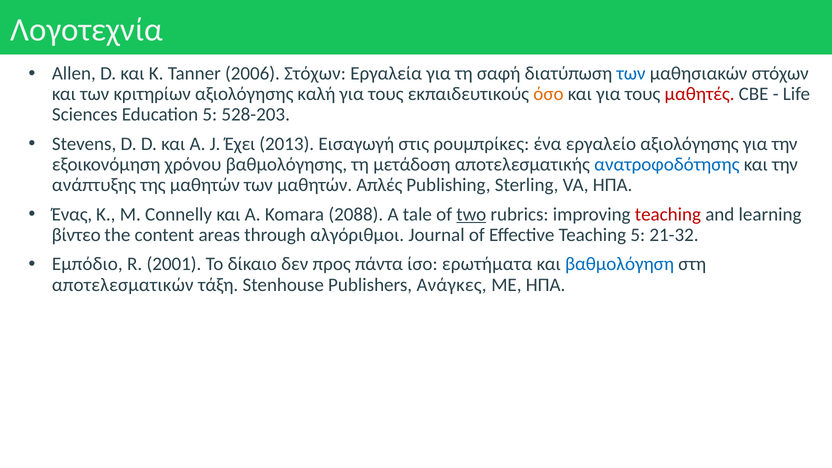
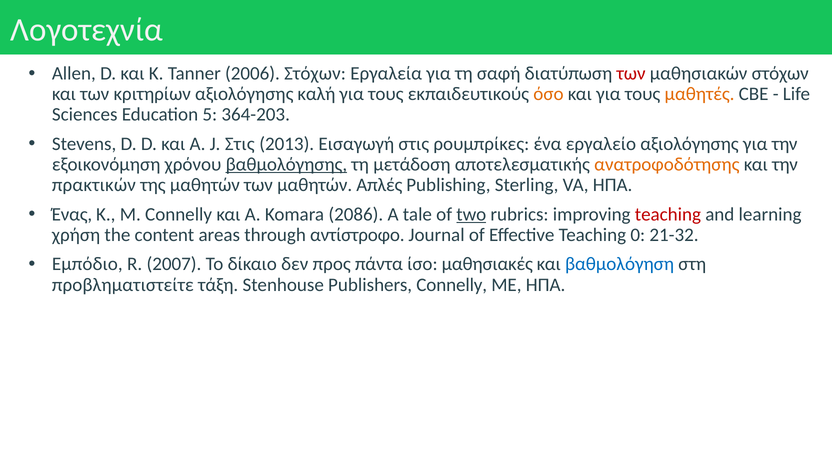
των at (631, 73) colour: blue -> red
μαθητές colour: red -> orange
528-203: 528-203 -> 364-203
J Έχει: Έχει -> Στις
βαθμολόγησης underline: none -> present
ανατροφοδότησης colour: blue -> orange
ανάπτυξης: ανάπτυξης -> πρακτικών
2088: 2088 -> 2086
βίντεο: βίντεο -> χρήση
αλγόριθμοι: αλγόριθμοι -> αντίστροφο
Teaching 5: 5 -> 0
2001: 2001 -> 2007
ερωτήματα: ερωτήματα -> μαθησιακές
αποτελεσματικών: αποτελεσματικών -> προβληματιστείτε
Publishers Ανάγκες: Ανάγκες -> Connelly
